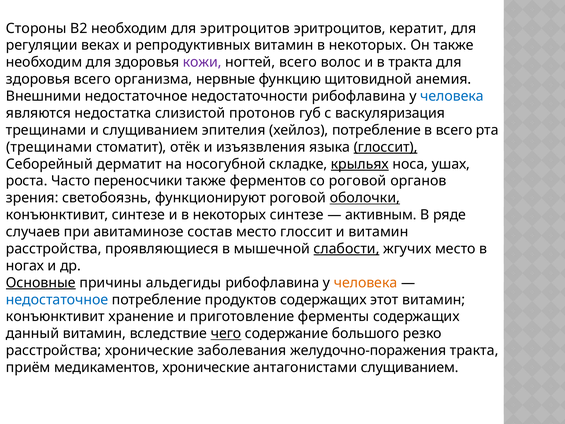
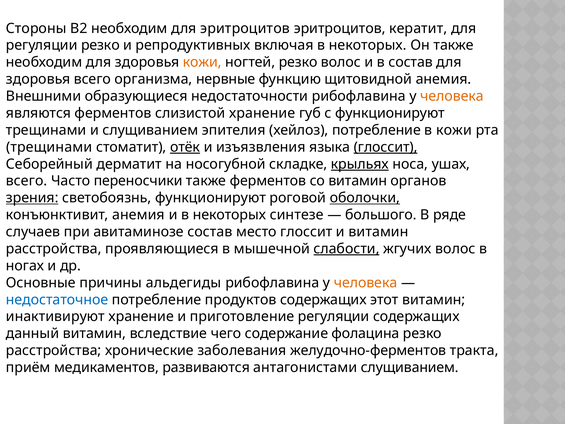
регуляции веках: веках -> резко
репродуктивных витамин: витамин -> включая
кожи at (202, 62) colour: purple -> orange
ногтей всего: всего -> резко
в тракта: тракта -> состав
Внешними недостаточное: недостаточное -> образующиеся
человека at (452, 96) colour: blue -> orange
являются недостатка: недостатка -> ферментов
слизистой протонов: протонов -> хранение
с васкуляризация: васкуляризация -> функционируют
в всего: всего -> кожи
отёк underline: none -> present
роста at (27, 181): роста -> всего
со роговой: роговой -> витамин
зрения underline: none -> present
конъюнктивит синтезе: синтезе -> анемия
активным: активным -> большого
жгучих место: место -> волос
Основные underline: present -> none
конъюнктивит at (55, 316): конъюнктивит -> инактивируют
приготовление ферменты: ферменты -> регуляции
чего underline: present -> none
большого: большого -> фолацина
желудочно-поражения: желудочно-поражения -> желудочно-ферментов
медикаментов хронические: хронические -> развиваются
